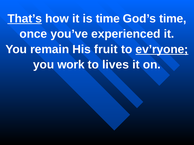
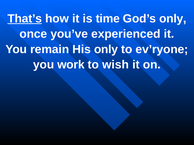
God’s time: time -> only
His fruit: fruit -> only
ev’ryone underline: present -> none
lives: lives -> wish
